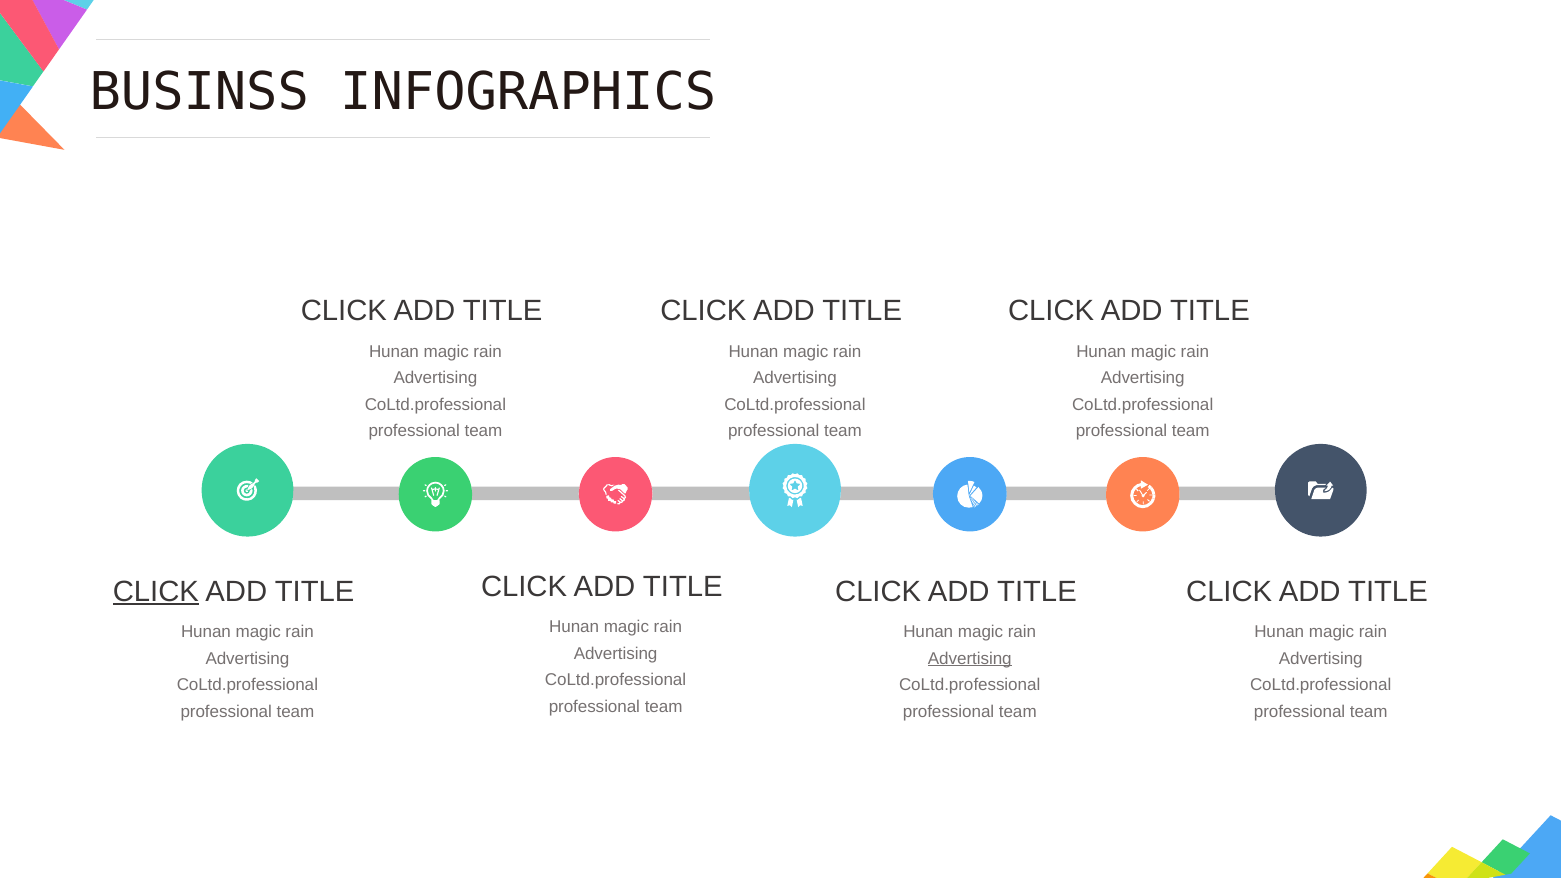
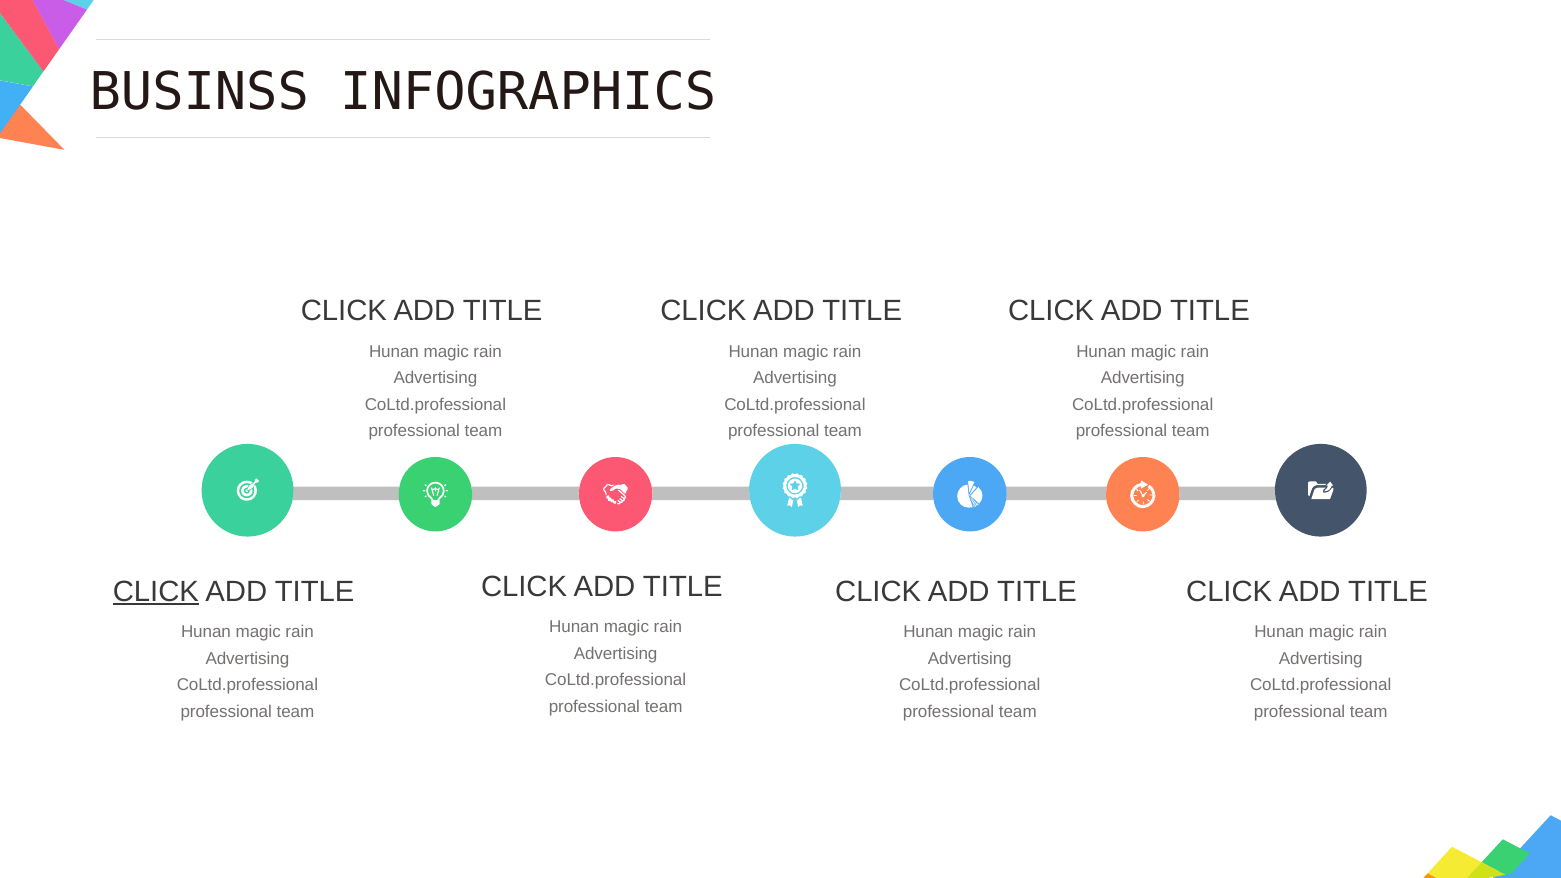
Advertising at (970, 659) underline: present -> none
